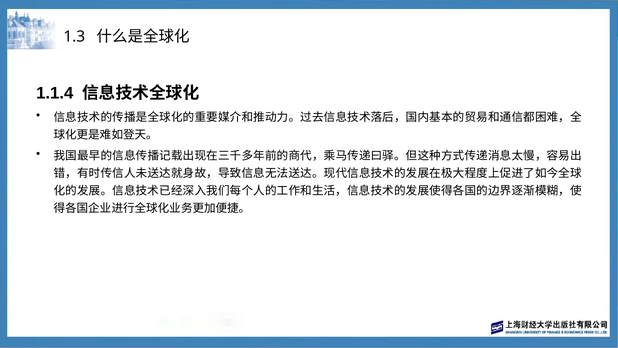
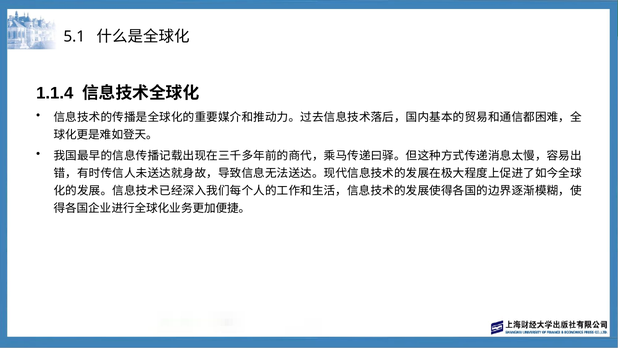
1.3: 1.3 -> 5.1
